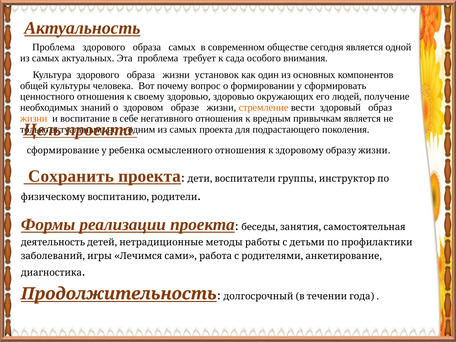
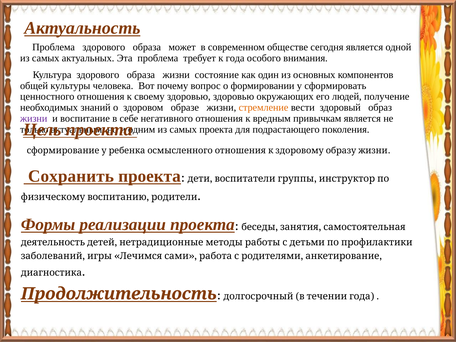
образа самых: самых -> может
сада: сада -> года
установок: установок -> состояние
жизни at (34, 118) colour: orange -> purple
